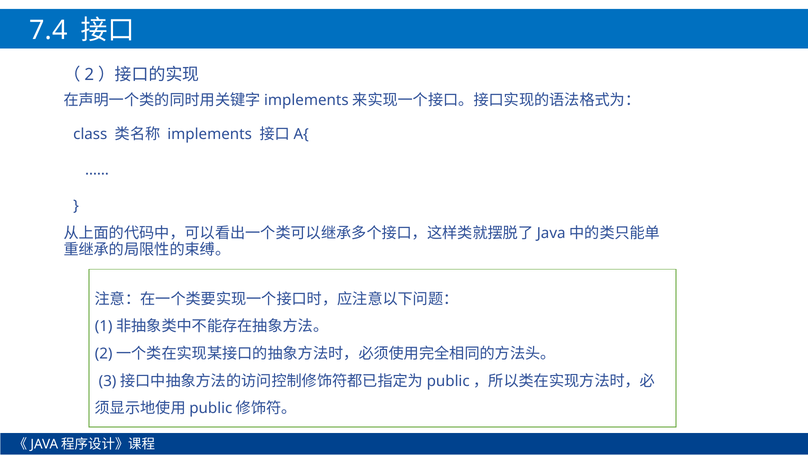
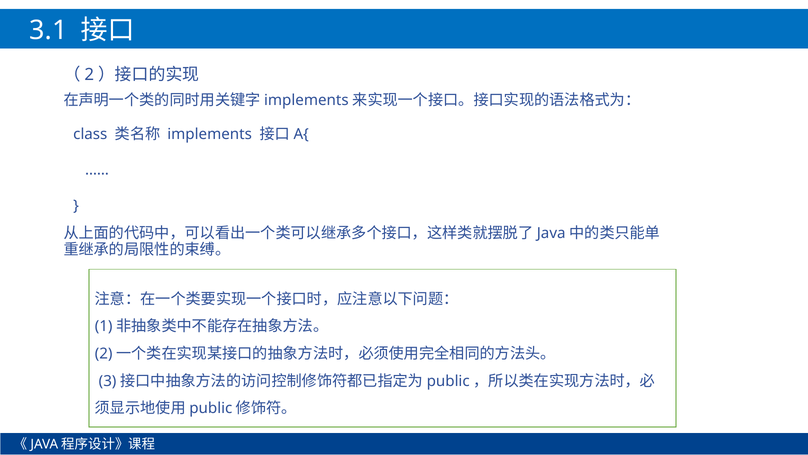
7.4: 7.4 -> 3.1
